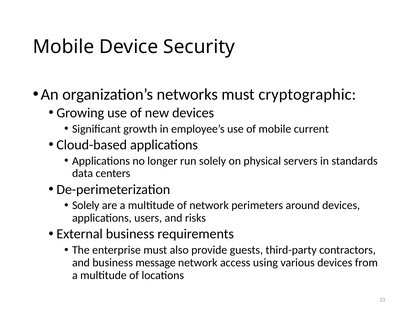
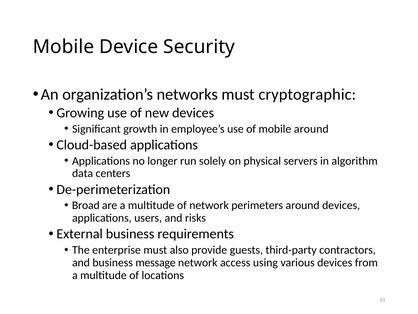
mobile current: current -> around
standards: standards -> algorithm
Solely at (86, 205): Solely -> Broad
